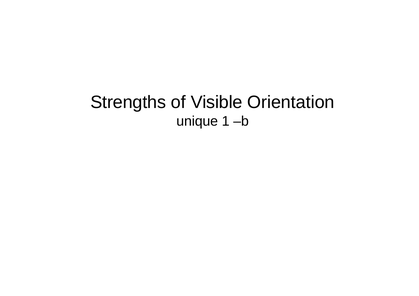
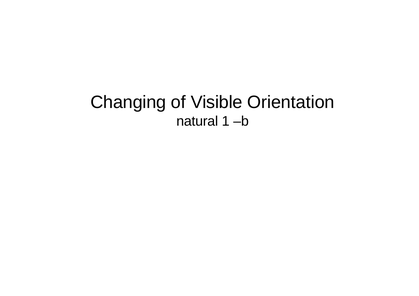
Strengths: Strengths -> Changing
unique: unique -> natural
